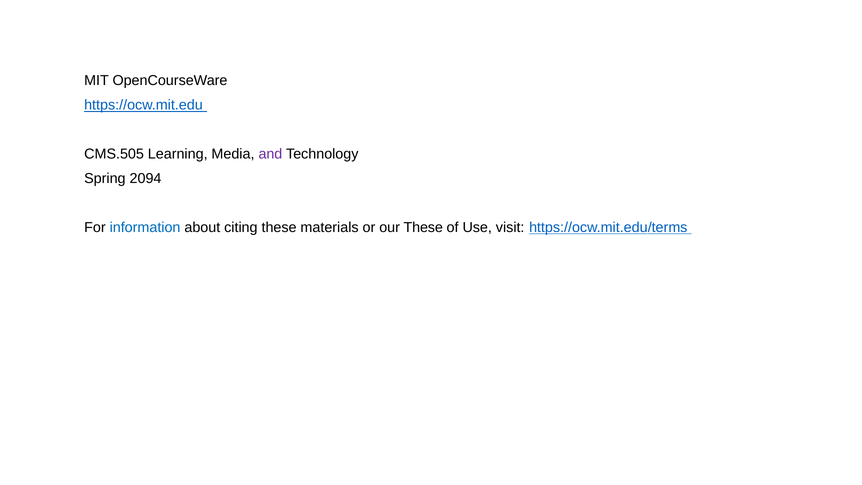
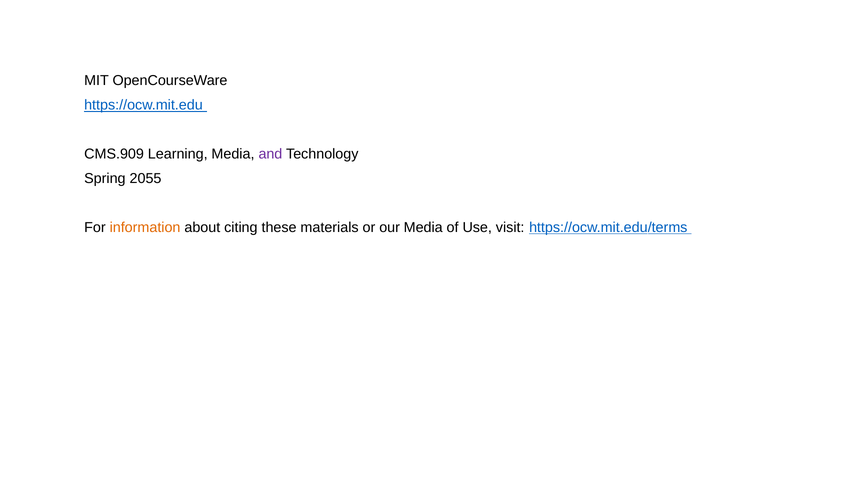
CMS.505: CMS.505 -> CMS.909
2094: 2094 -> 2055
information colour: blue -> orange
our These: These -> Media
